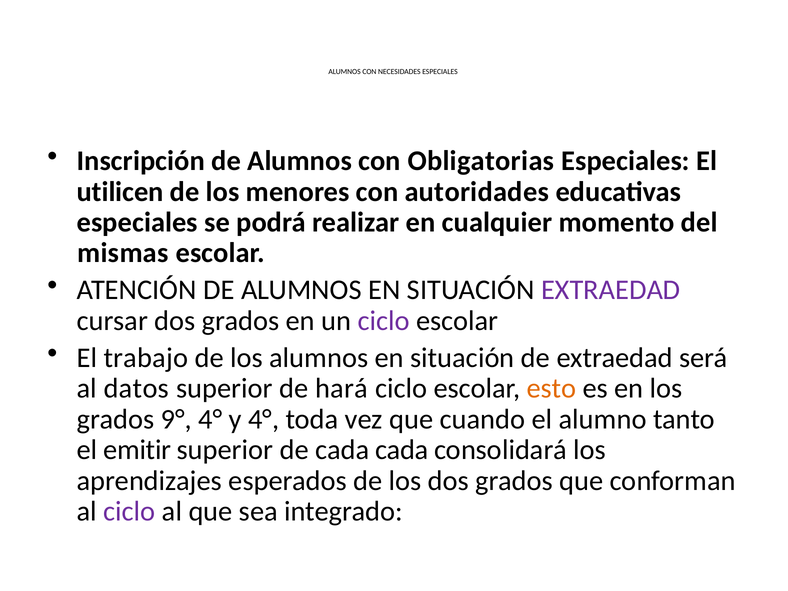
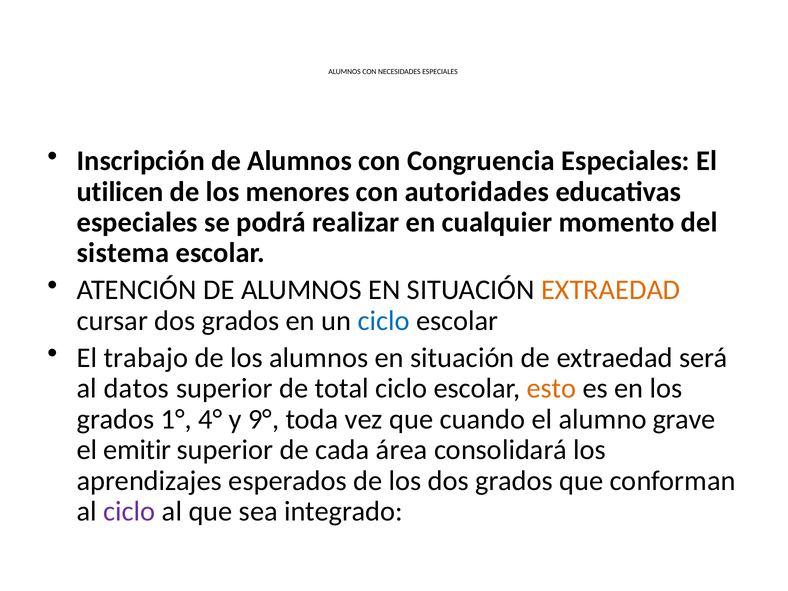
Obligatorias: Obligatorias -> Congruencia
mismas: mismas -> sistema
EXTRAEDAD at (611, 290) colour: purple -> orange
ciclo at (384, 321) colour: purple -> blue
hará: hará -> total
9°: 9° -> 1°
y 4°: 4° -> 9°
tanto: tanto -> grave
cada cada: cada -> área
